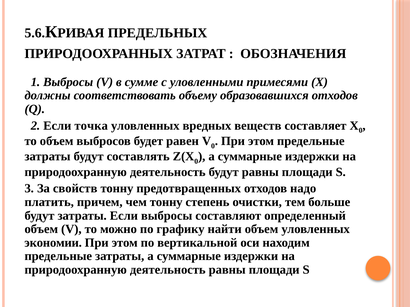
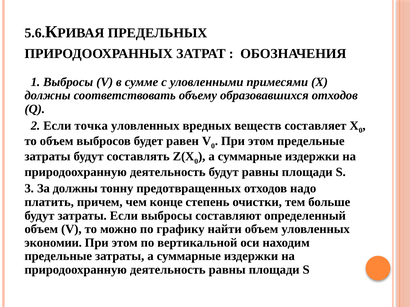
За свойств: свойств -> должны
чем тонну: тонну -> конце
